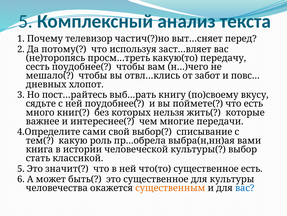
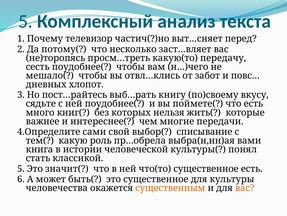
используя: используя -> несколько
выбор: выбор -> понял
вас at (245, 187) colour: blue -> orange
